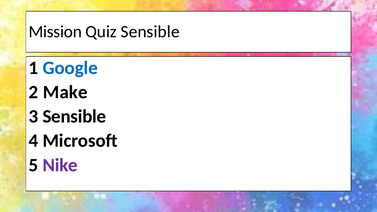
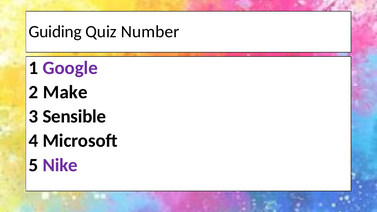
Mission: Mission -> Guiding
Quiz Sensible: Sensible -> Number
Google colour: blue -> purple
